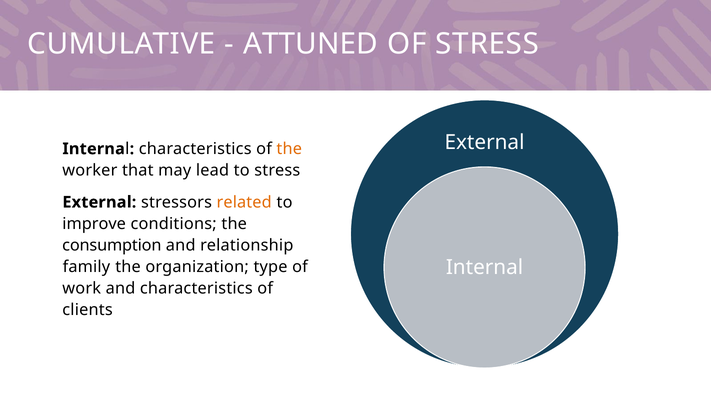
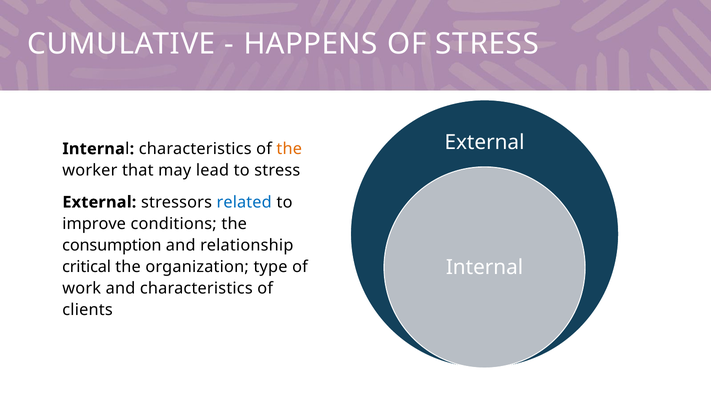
ATTUNED: ATTUNED -> HAPPENS
related colour: orange -> blue
family: family -> critical
